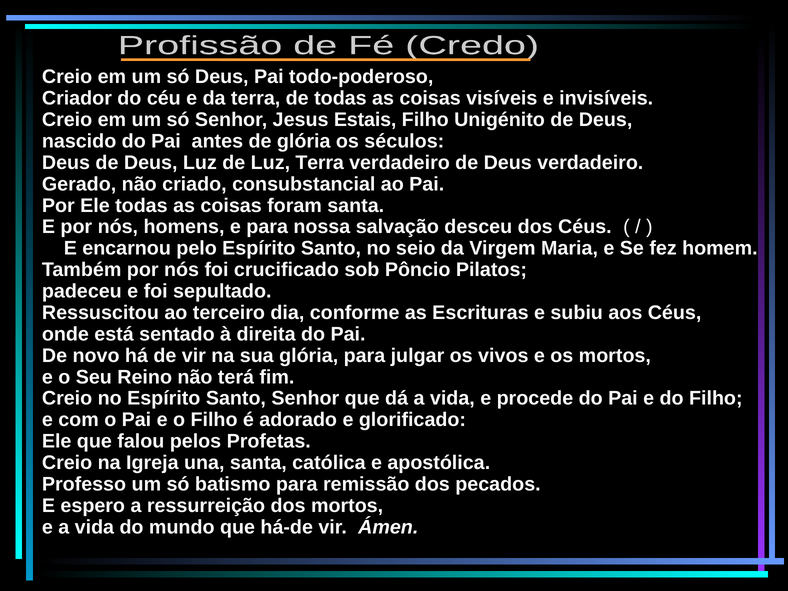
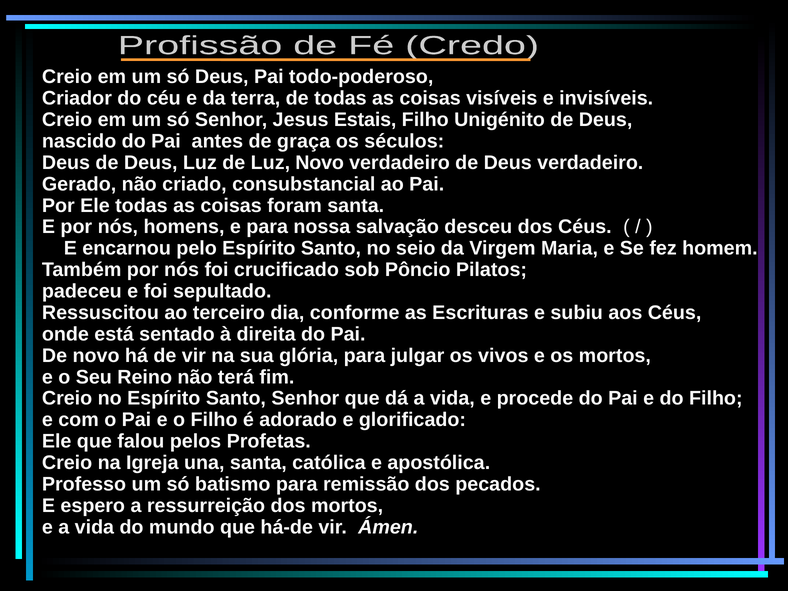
de glória: glória -> graça
Luz Terra: Terra -> Novo
